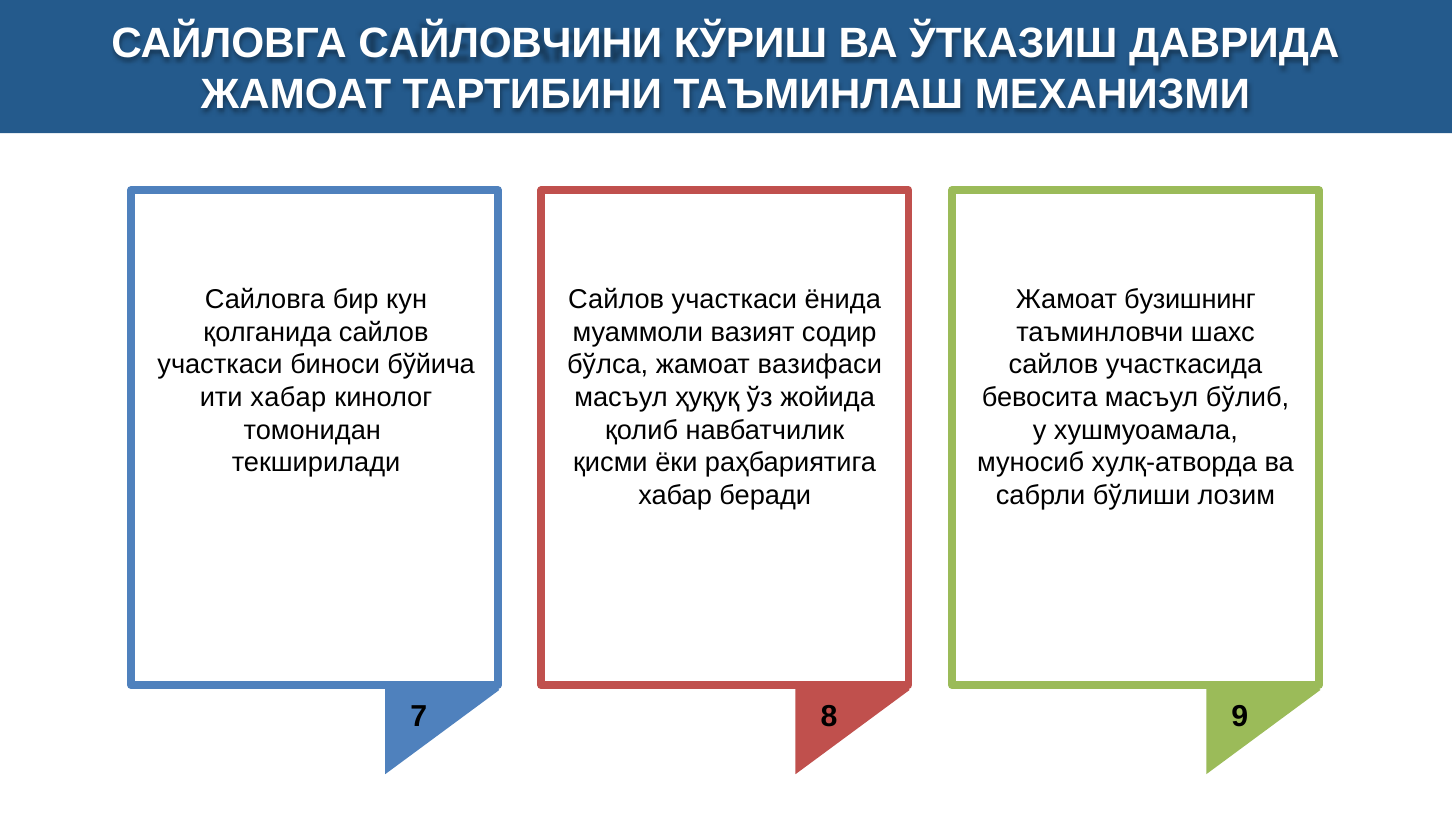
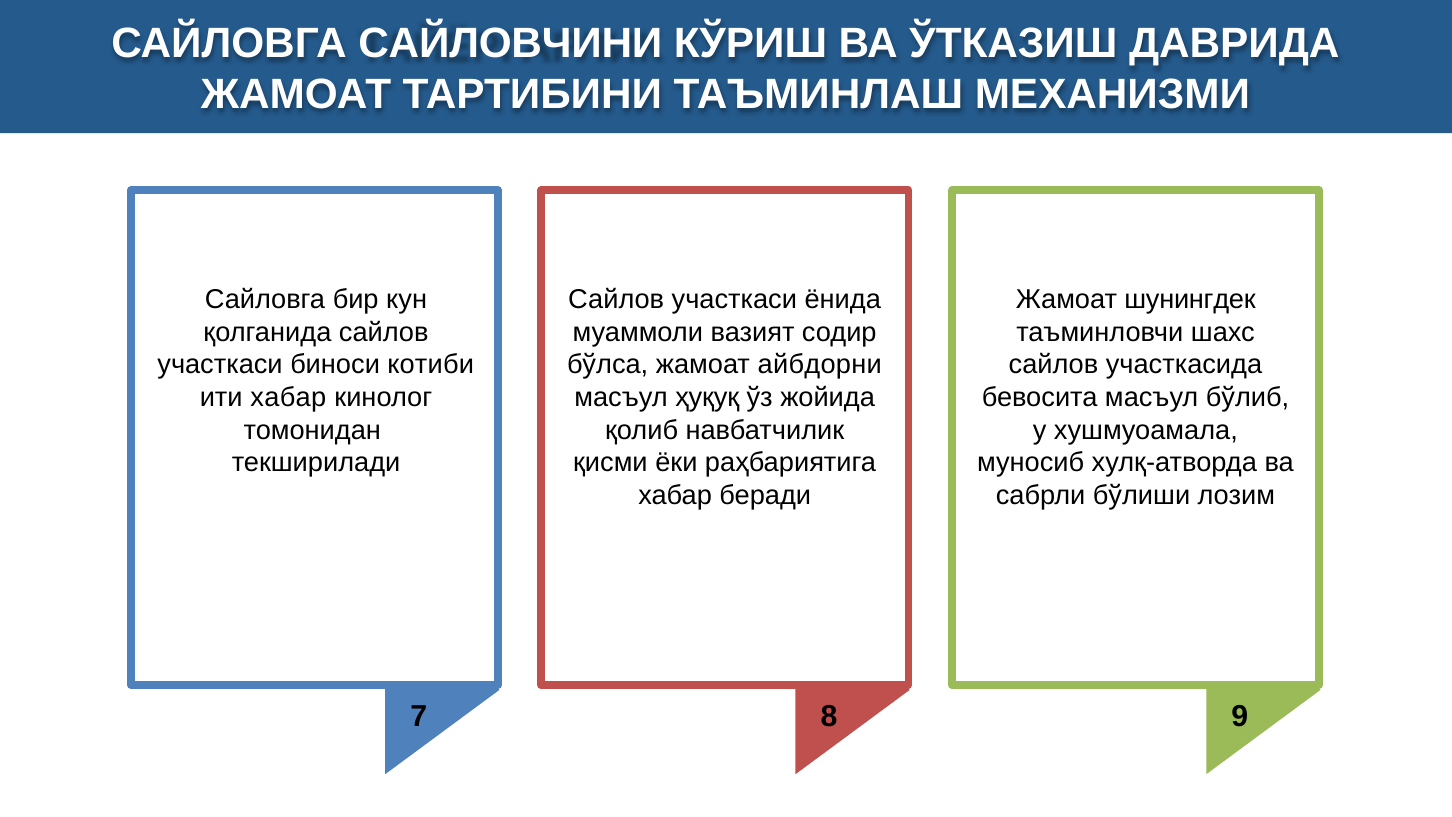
бузишнинг: бузишнинг -> шунингдек
бўйича: бўйича -> котиби
вазифаси: вазифаси -> айбдорни
